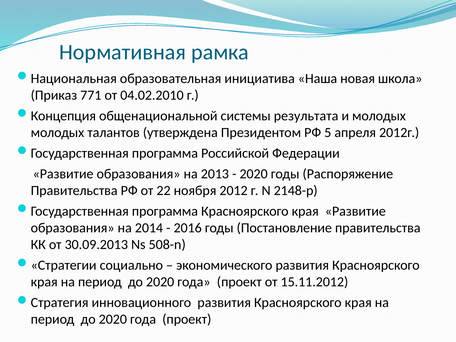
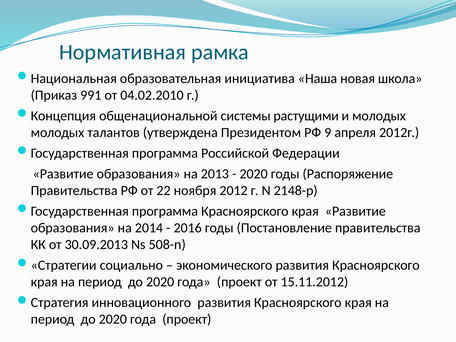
771: 771 -> 991
результата: результата -> растущими
5: 5 -> 9
